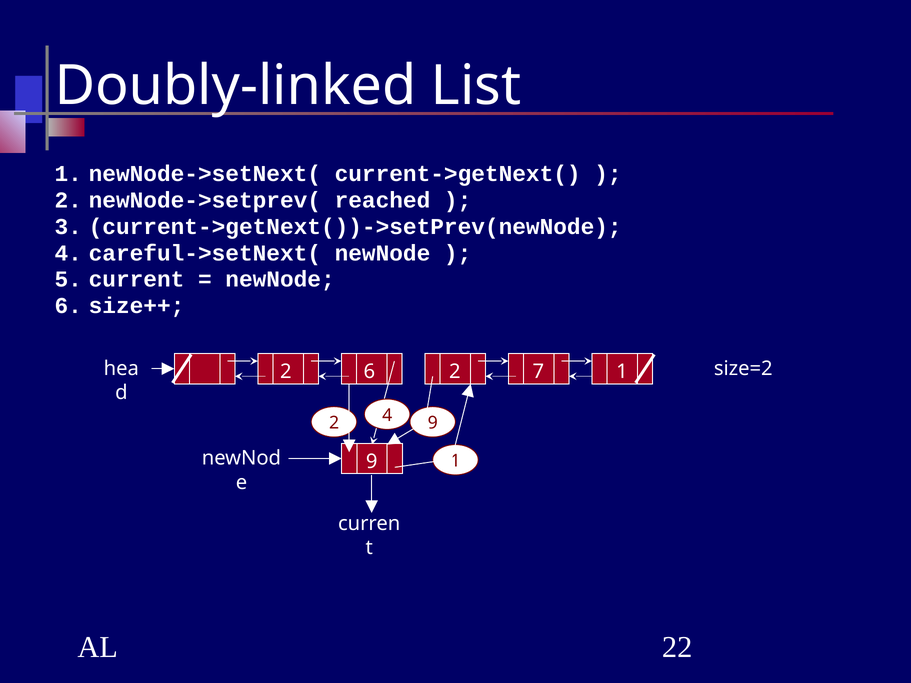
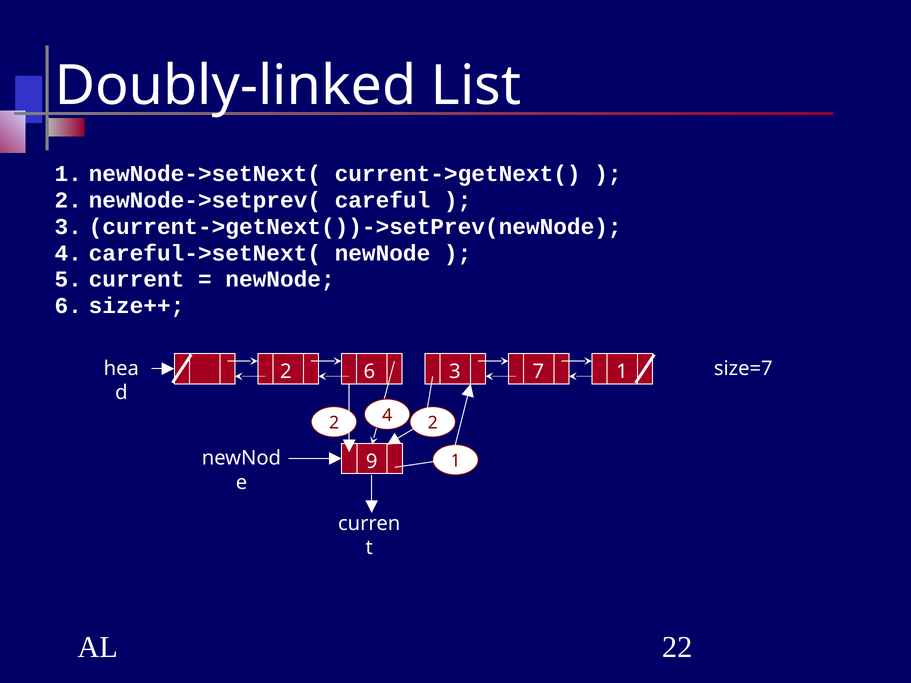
reached: reached -> careful
size=2: size=2 -> size=7
6 2: 2 -> 3
2 9: 9 -> 2
